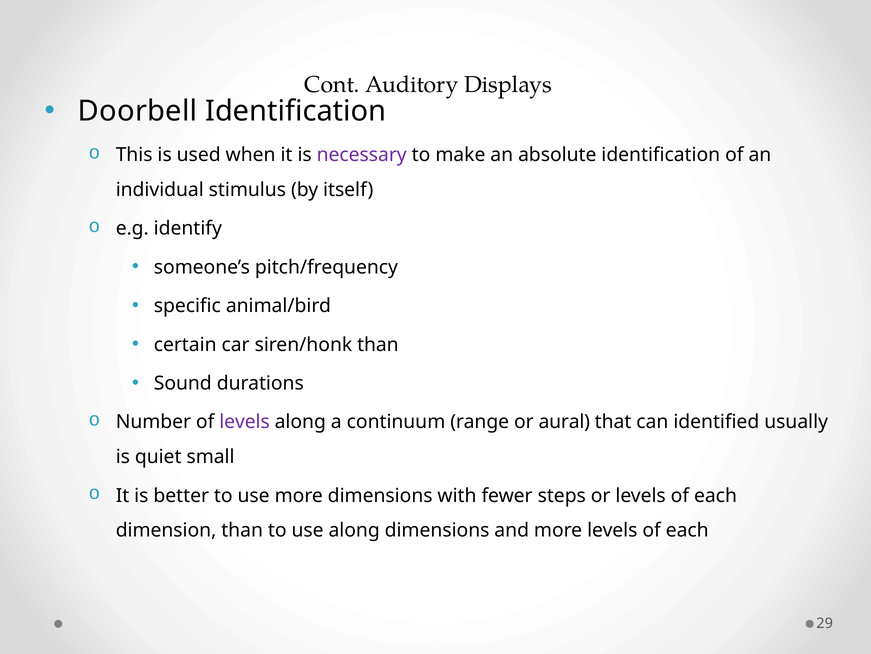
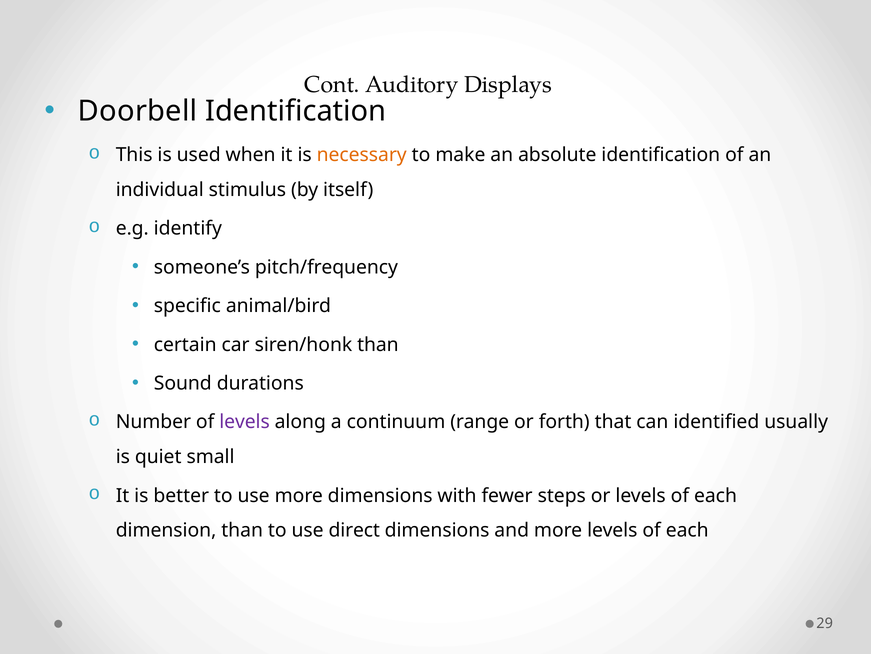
necessary colour: purple -> orange
aural: aural -> forth
use along: along -> direct
